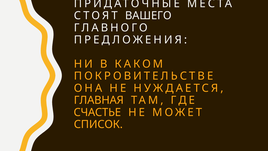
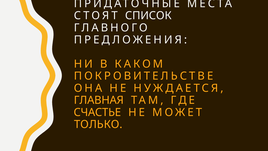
ВАШЕГО: ВАШЕГО -> СПИСОК
СПИСОК: СПИСОК -> ТОЛЬКО
